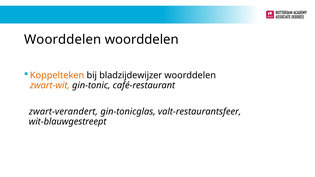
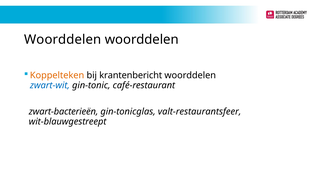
bladzijdewijzer: bladzijdewijzer -> krantenbericht
zwart-wit colour: orange -> blue
zwart-verandert: zwart-verandert -> zwart-bacterieën
